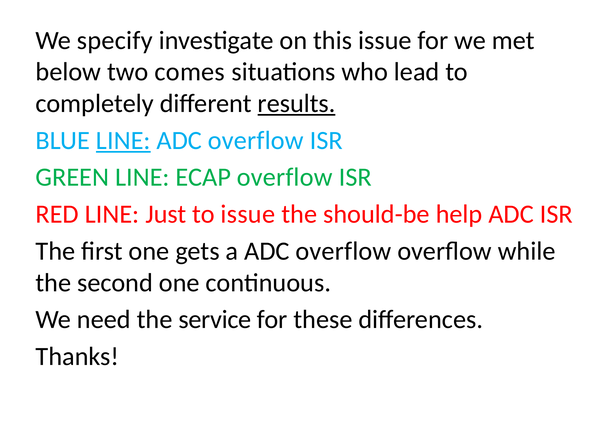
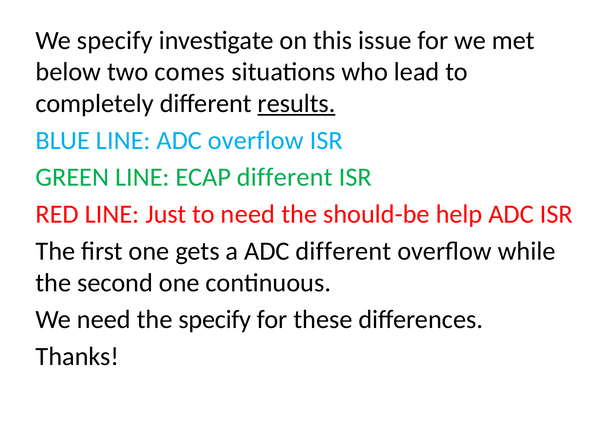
LINE at (123, 140) underline: present -> none
ECAP overflow: overflow -> different
to issue: issue -> need
a ADC overflow: overflow -> different
the service: service -> specify
